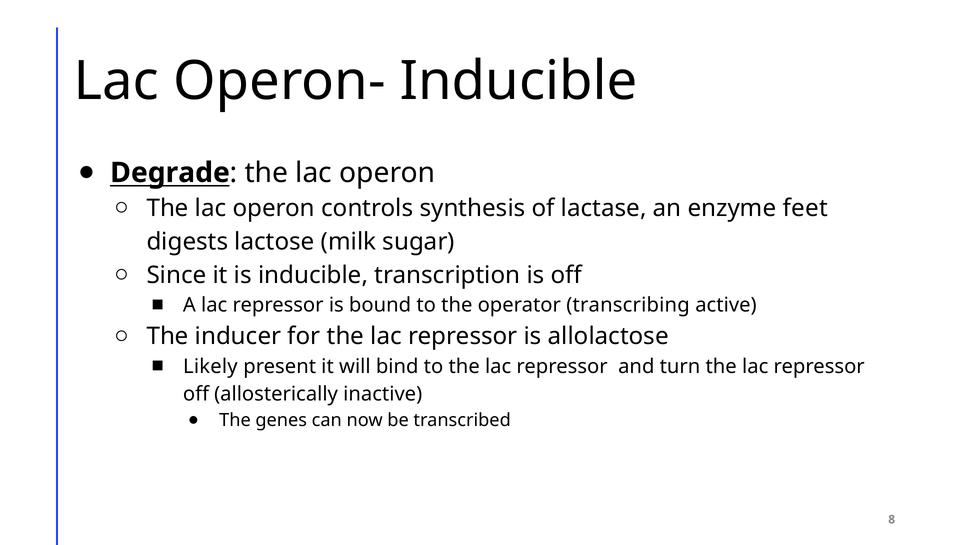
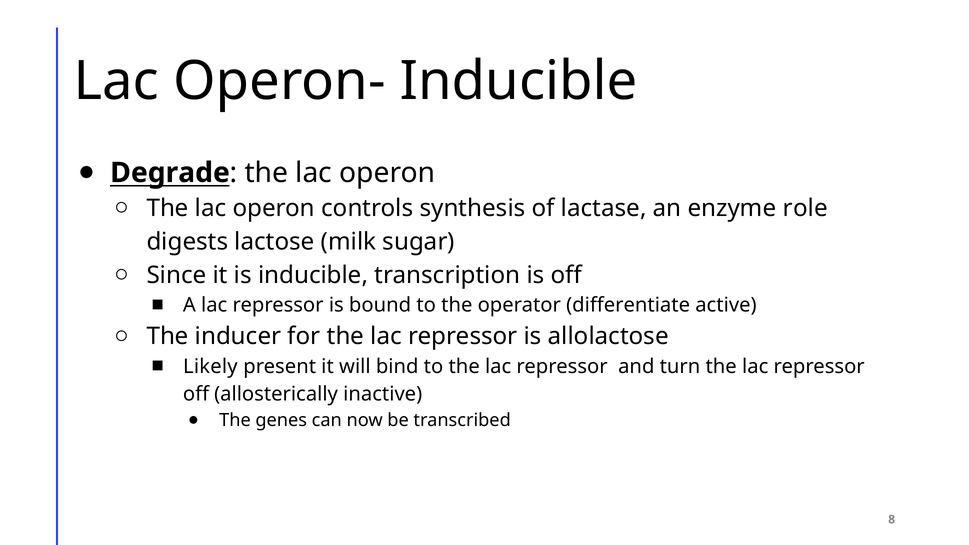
feet: feet -> role
transcribing: transcribing -> differentiate
